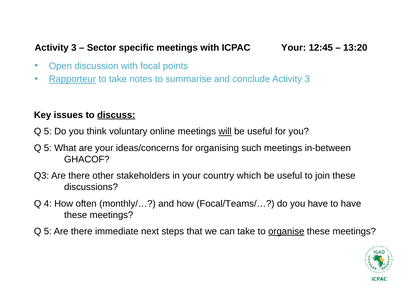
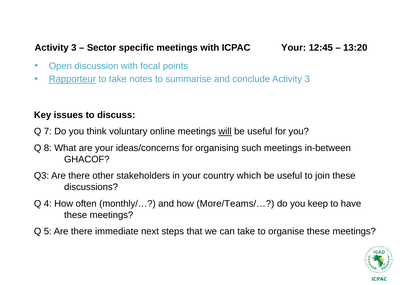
discuss underline: present -> none
5 at (48, 131): 5 -> 7
5 at (48, 148): 5 -> 8
Focal/Teams/…: Focal/Teams/… -> More/Teams/…
you have: have -> keep
organise underline: present -> none
